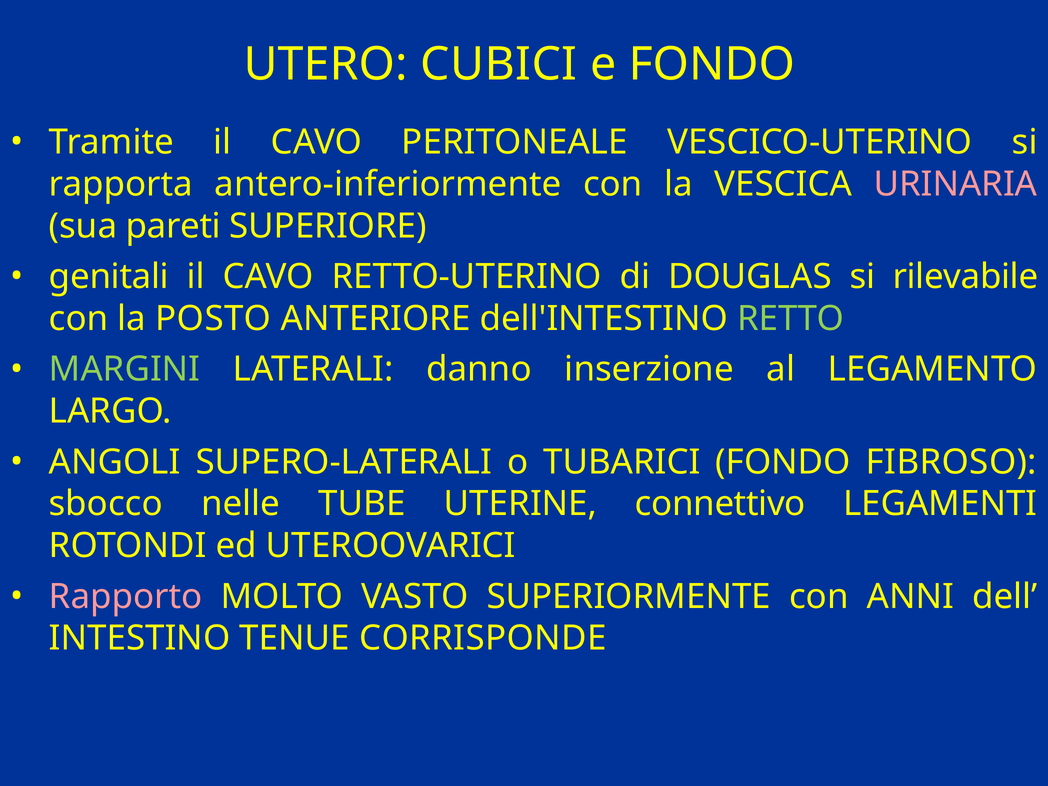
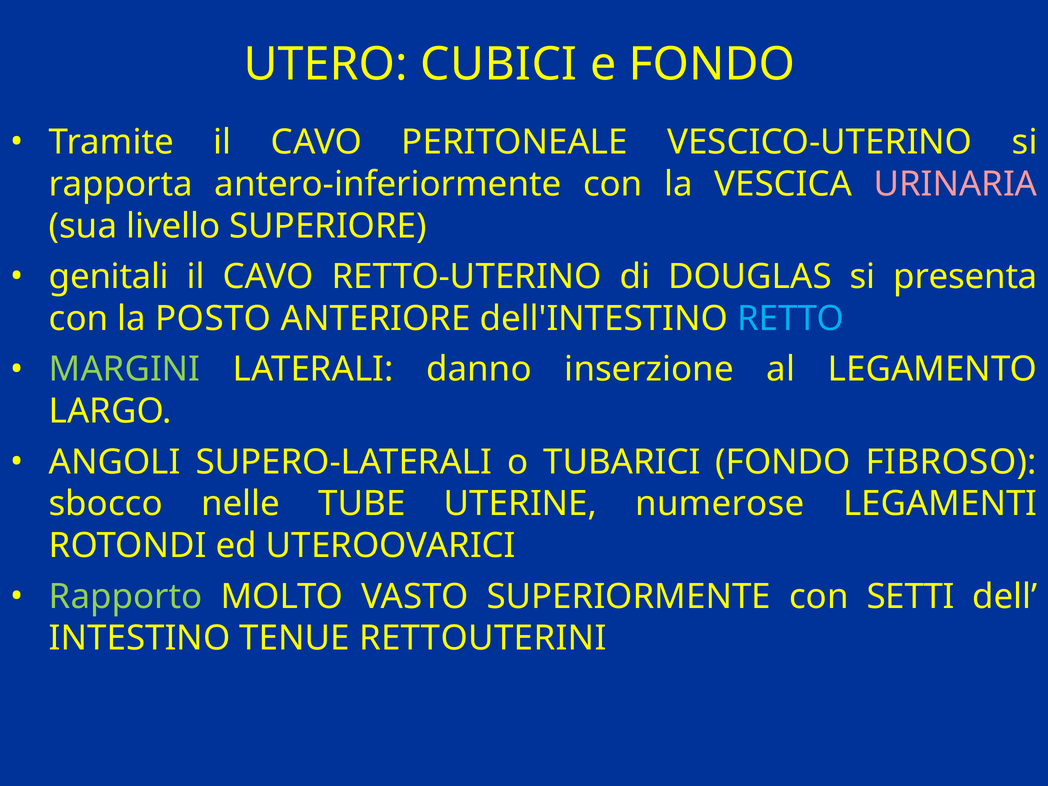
pareti: pareti -> livello
rilevabile: rilevabile -> presenta
RETTO colour: light green -> light blue
connettivo: connettivo -> numerose
Rapporto colour: pink -> light green
ANNI: ANNI -> SETTI
CORRISPONDE: CORRISPONDE -> RETTOUTERINI
